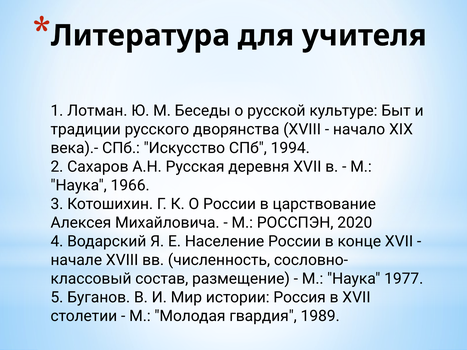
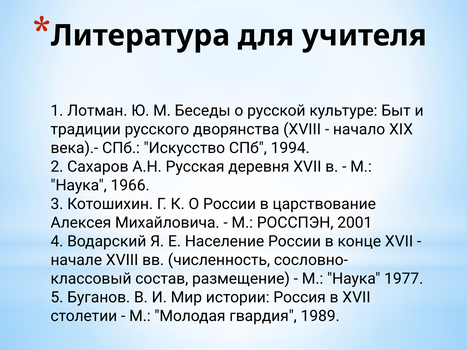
2020: 2020 -> 2001
